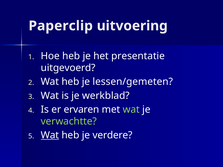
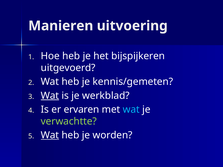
Paperclip: Paperclip -> Manieren
presentatie: presentatie -> bijspijkeren
lessen/gemeten: lessen/gemeten -> kennis/gemeten
Wat at (50, 96) underline: none -> present
wat at (131, 110) colour: light green -> light blue
verdere: verdere -> worden
